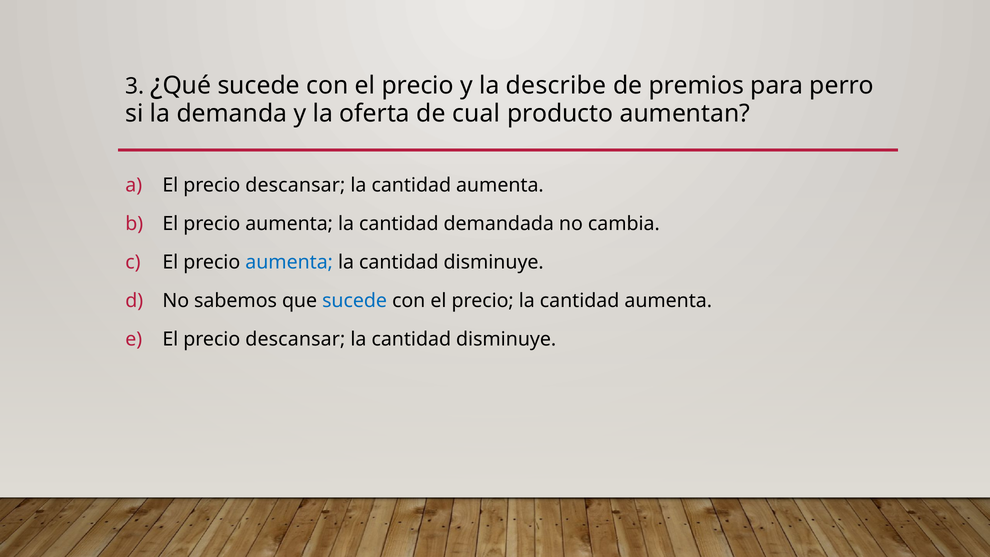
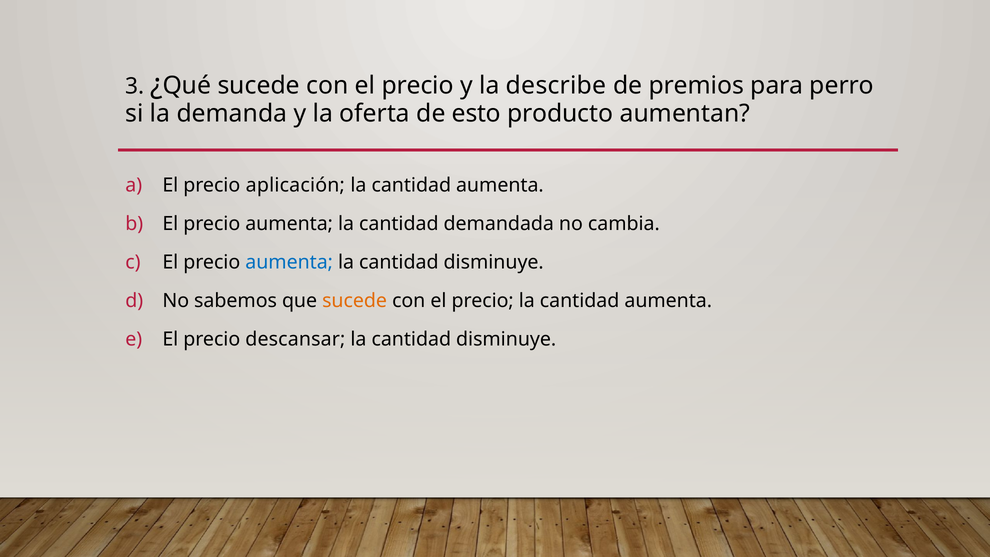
cual: cual -> esto
descansar at (295, 185): descansar -> aplicación
sucede at (355, 301) colour: blue -> orange
